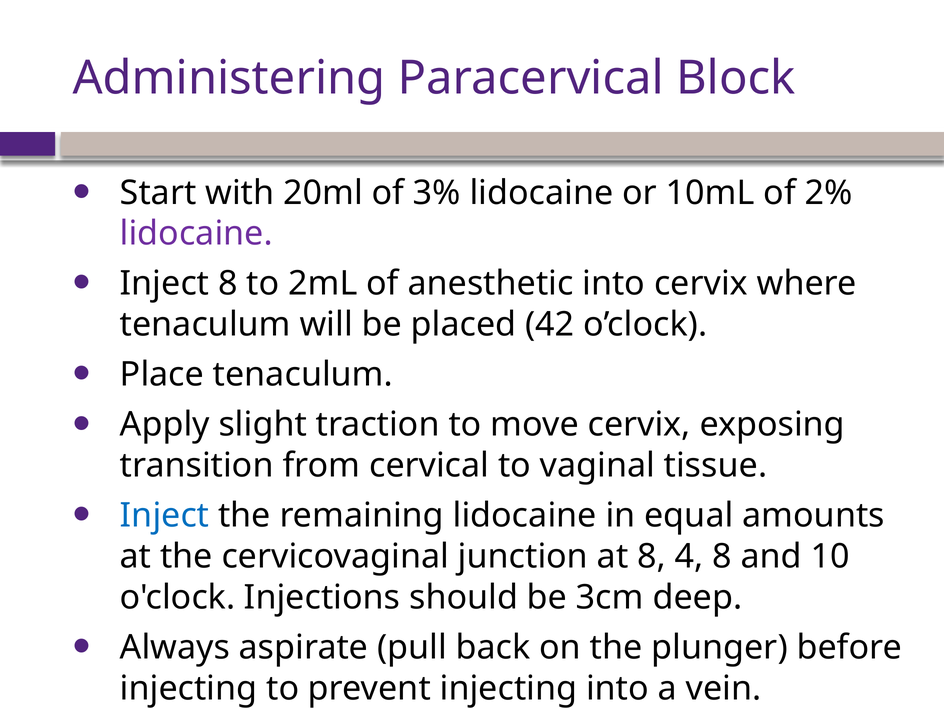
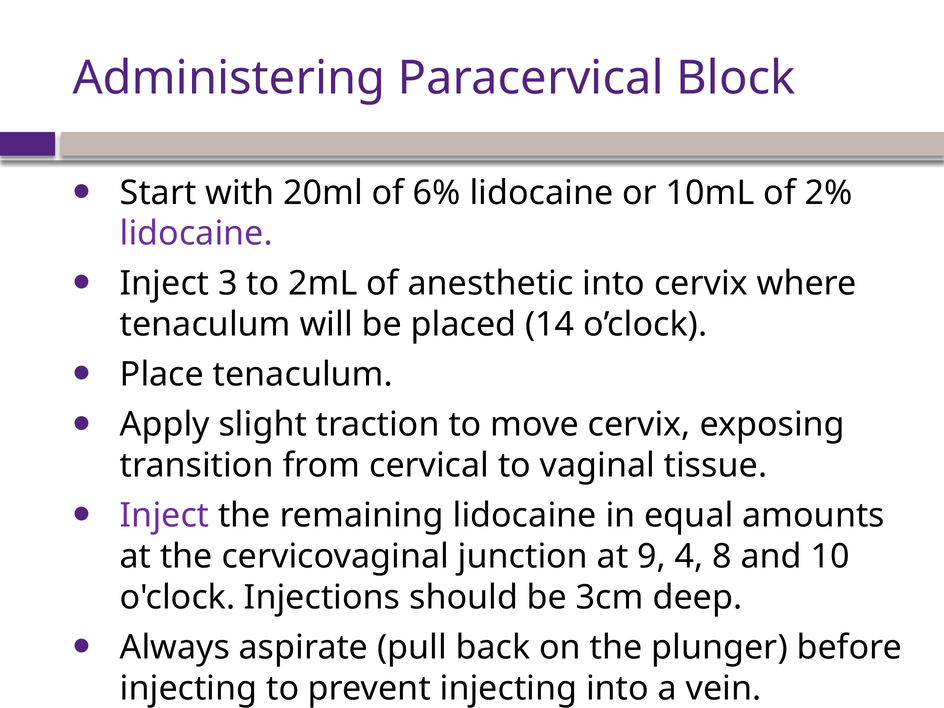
3%: 3% -> 6%
Inject 8: 8 -> 3
42: 42 -> 14
Inject at (165, 516) colour: blue -> purple
at 8: 8 -> 9
